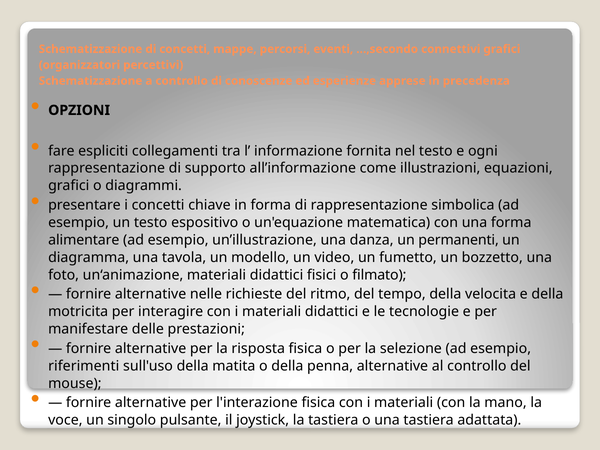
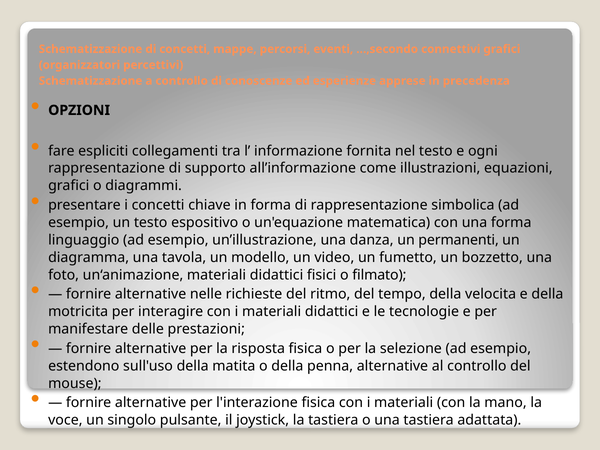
alimentare: alimentare -> linguaggio
riferimenti: riferimenti -> estendono
